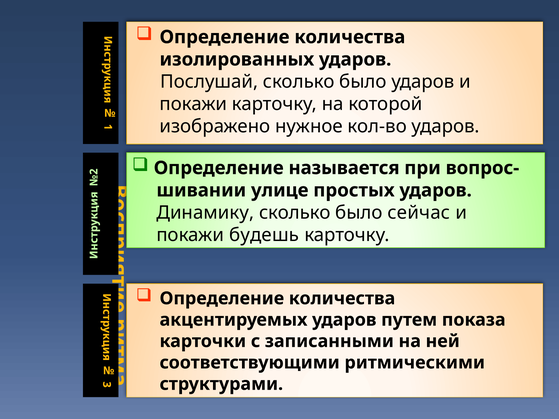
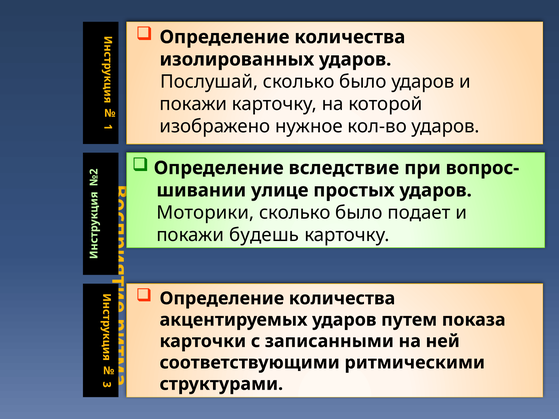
называется: называется -> вследствие
Динамику: Динамику -> Моторики
сейчас: сейчас -> подает
